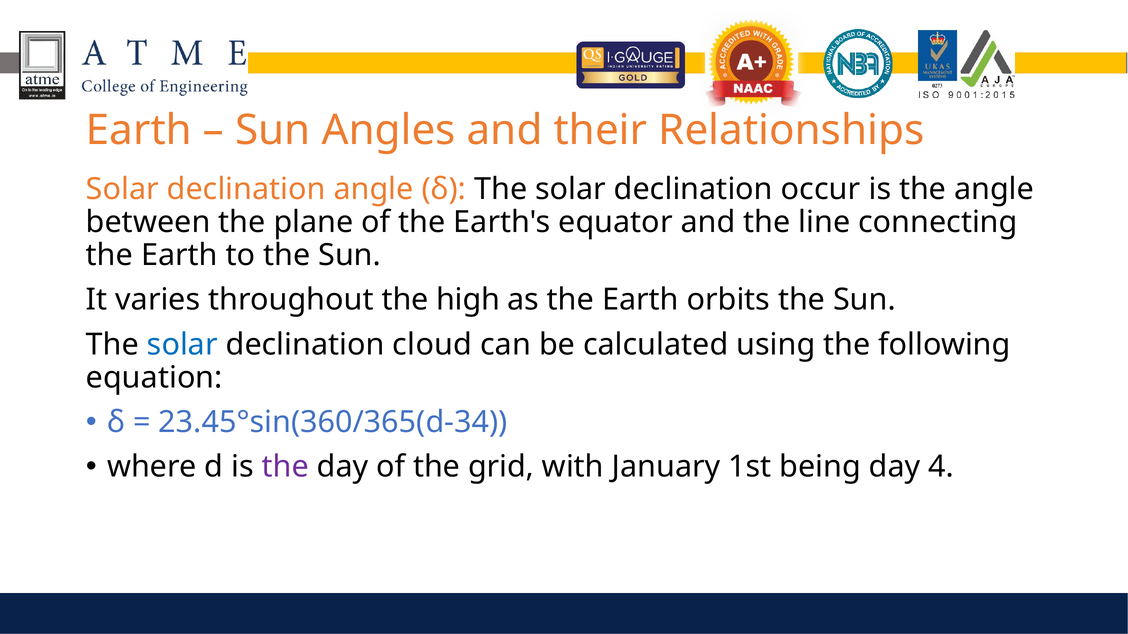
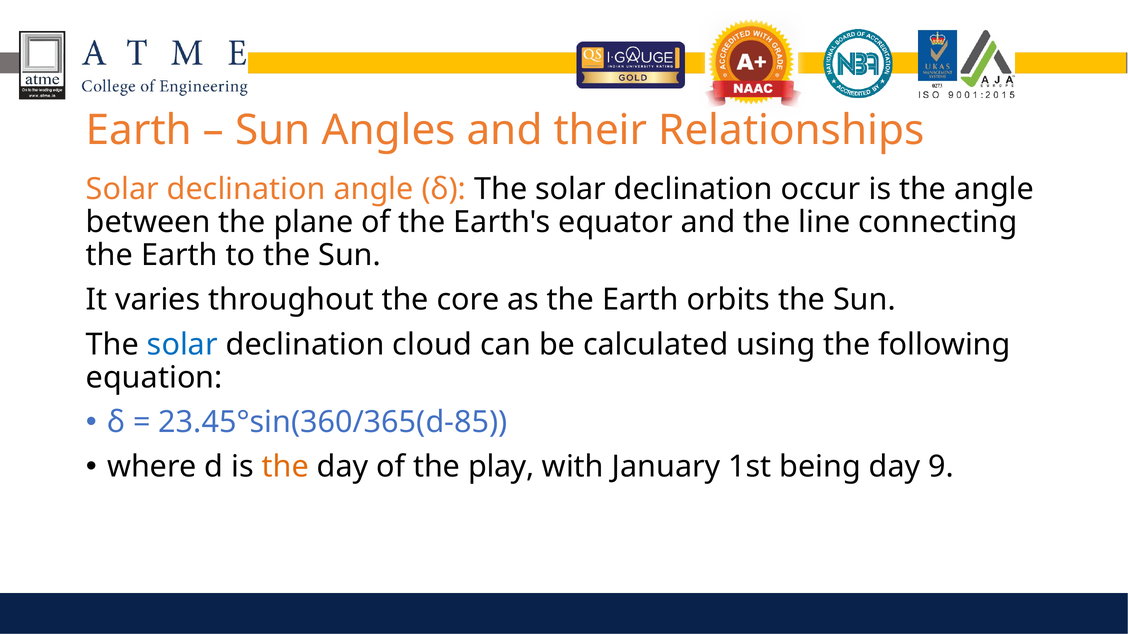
high: high -> core
23.45°sin(360/365(d-34: 23.45°sin(360/365(d-34 -> 23.45°sin(360/365(d-85
the at (285, 467) colour: purple -> orange
grid: grid -> play
4: 4 -> 9
